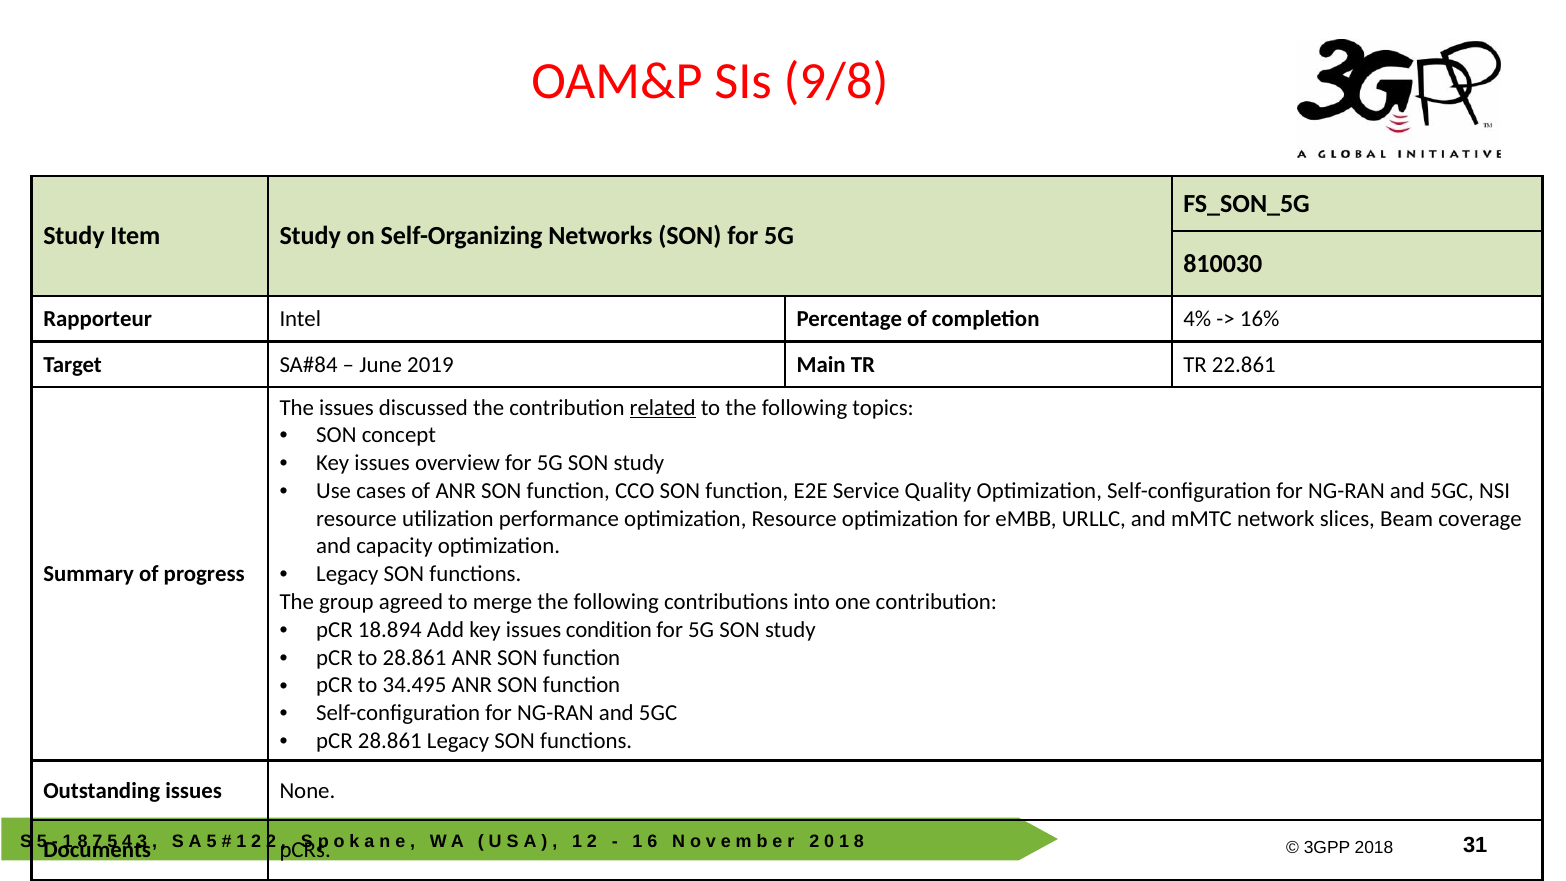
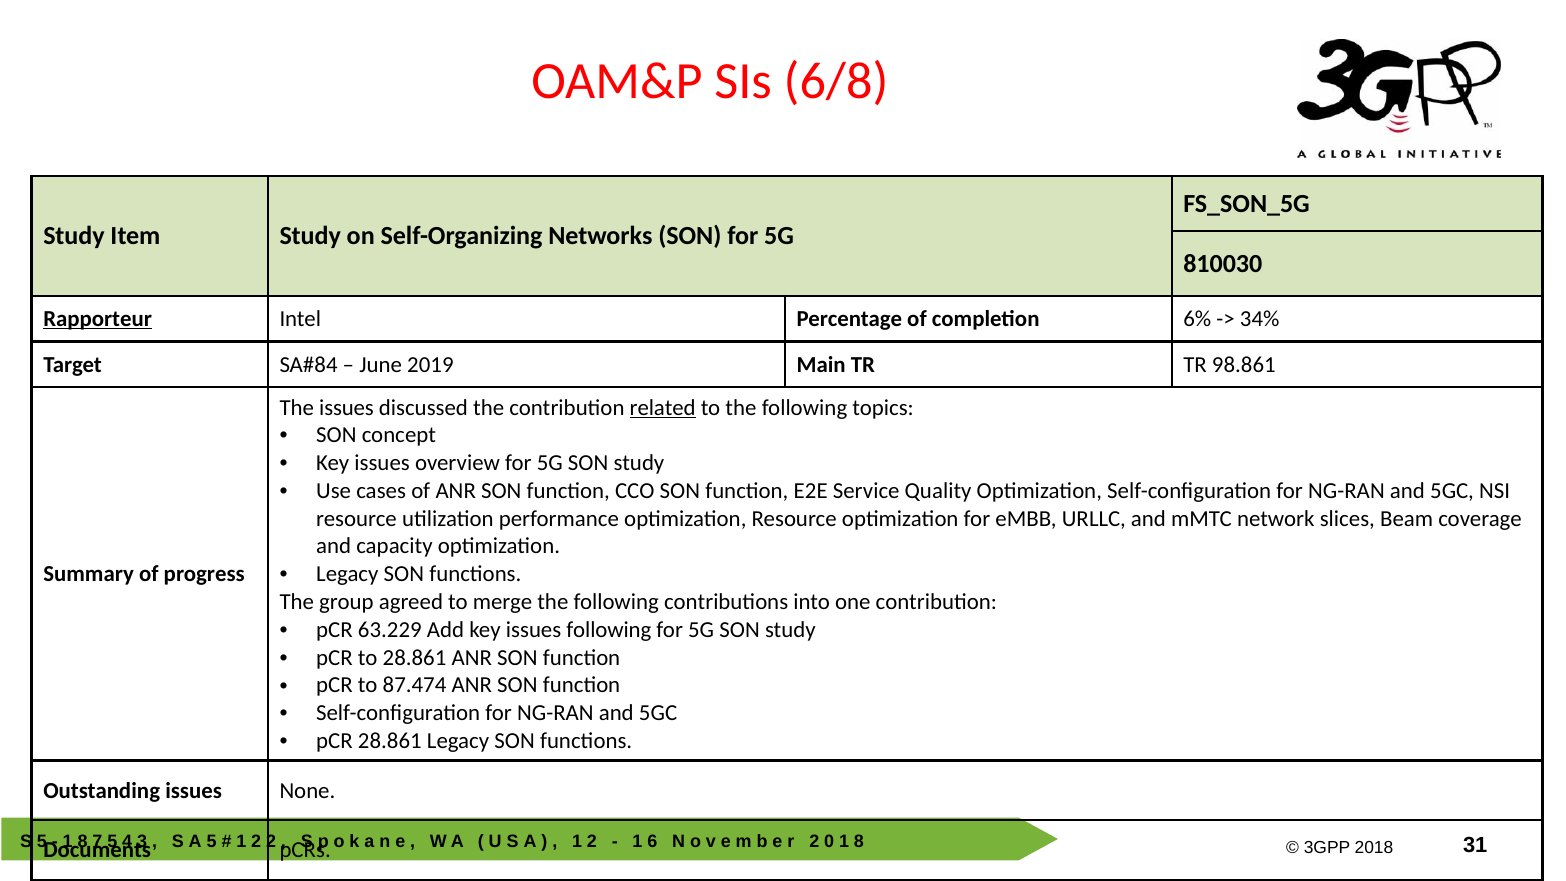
9/8: 9/8 -> 6/8
Rapporteur underline: none -> present
4%: 4% -> 6%
16%: 16% -> 34%
22.861: 22.861 -> 98.861
18.894: 18.894 -> 63.229
issues condition: condition -> following
34.495: 34.495 -> 87.474
